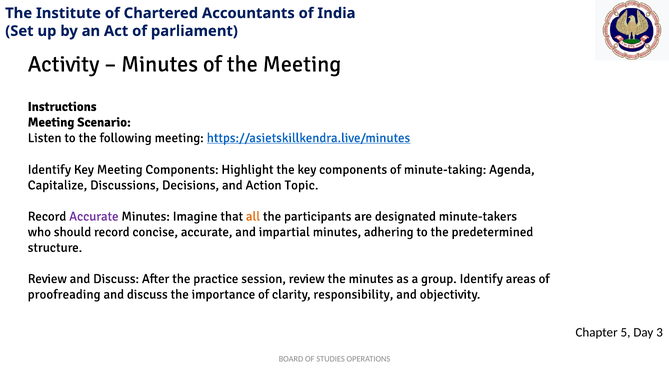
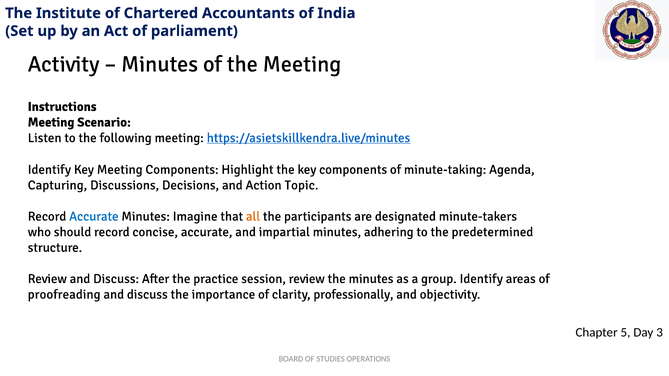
Capitalize: Capitalize -> Capturing
Accurate at (94, 217) colour: purple -> blue
responsibility: responsibility -> professionally
